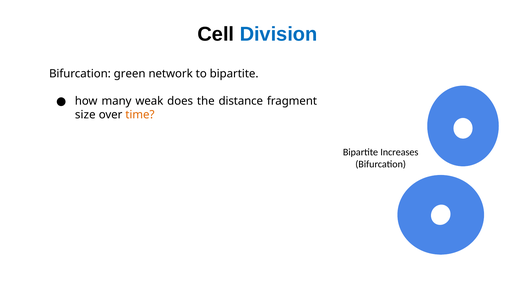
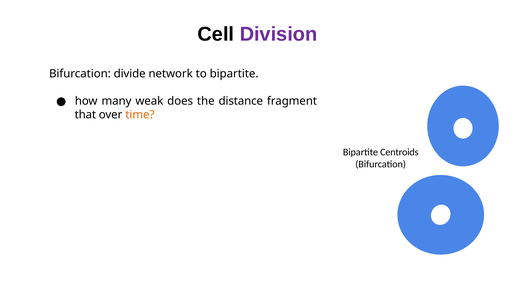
Division colour: blue -> purple
green: green -> divide
size: size -> that
Increases: Increases -> Centroids
